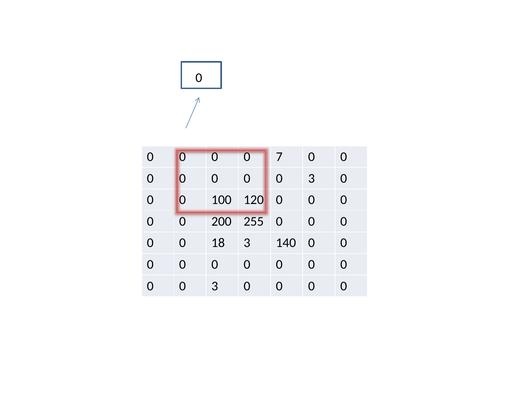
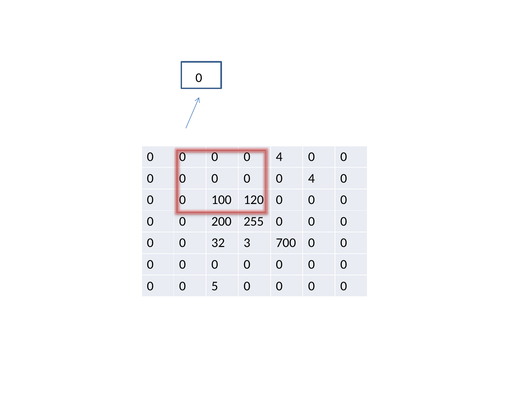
7 at (279, 157): 7 -> 4
3 at (311, 178): 3 -> 4
18: 18 -> 32
140: 140 -> 700
3 at (215, 286): 3 -> 5
